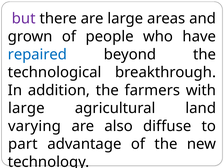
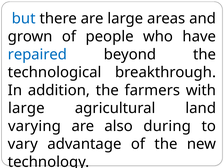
but colour: purple -> blue
diffuse: diffuse -> during
part: part -> vary
